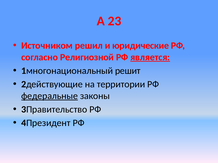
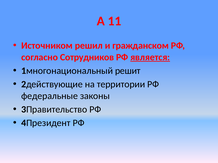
23: 23 -> 11
юридические: юридические -> гражданском
Религиозной: Религиозной -> Сотрудников
федеральные underline: present -> none
